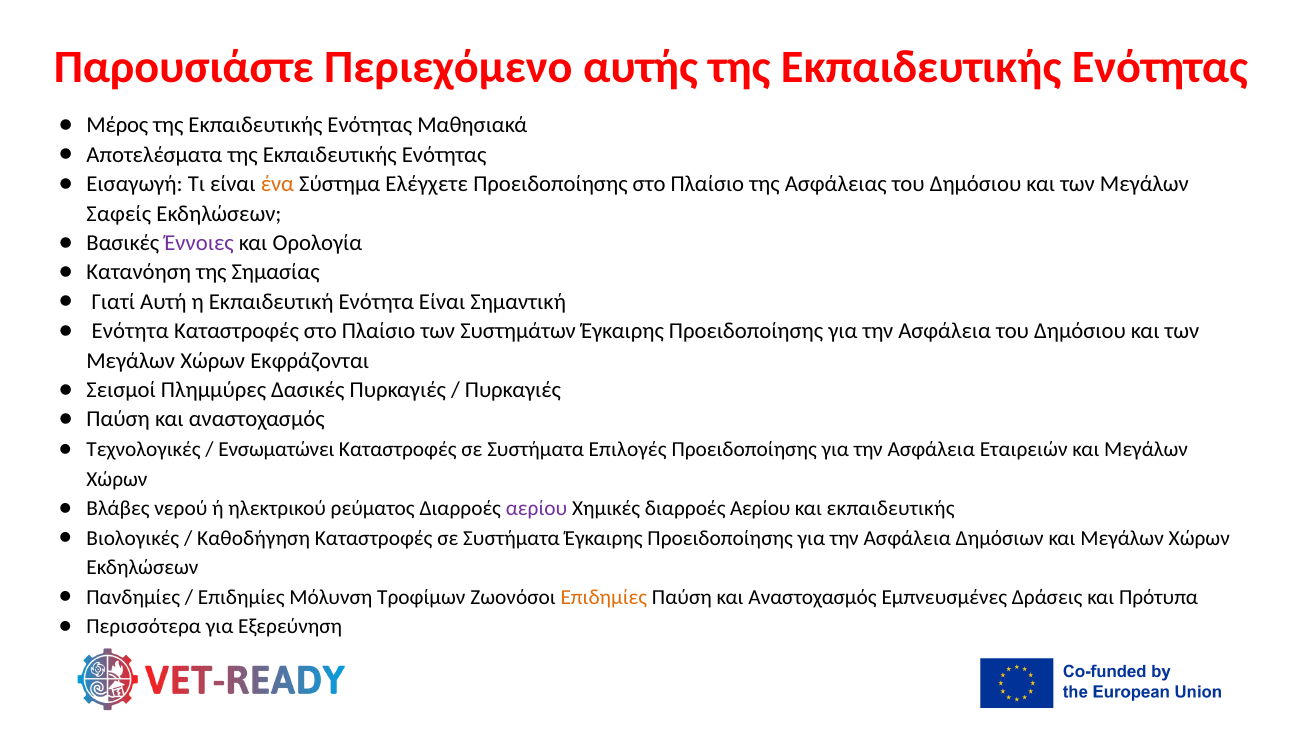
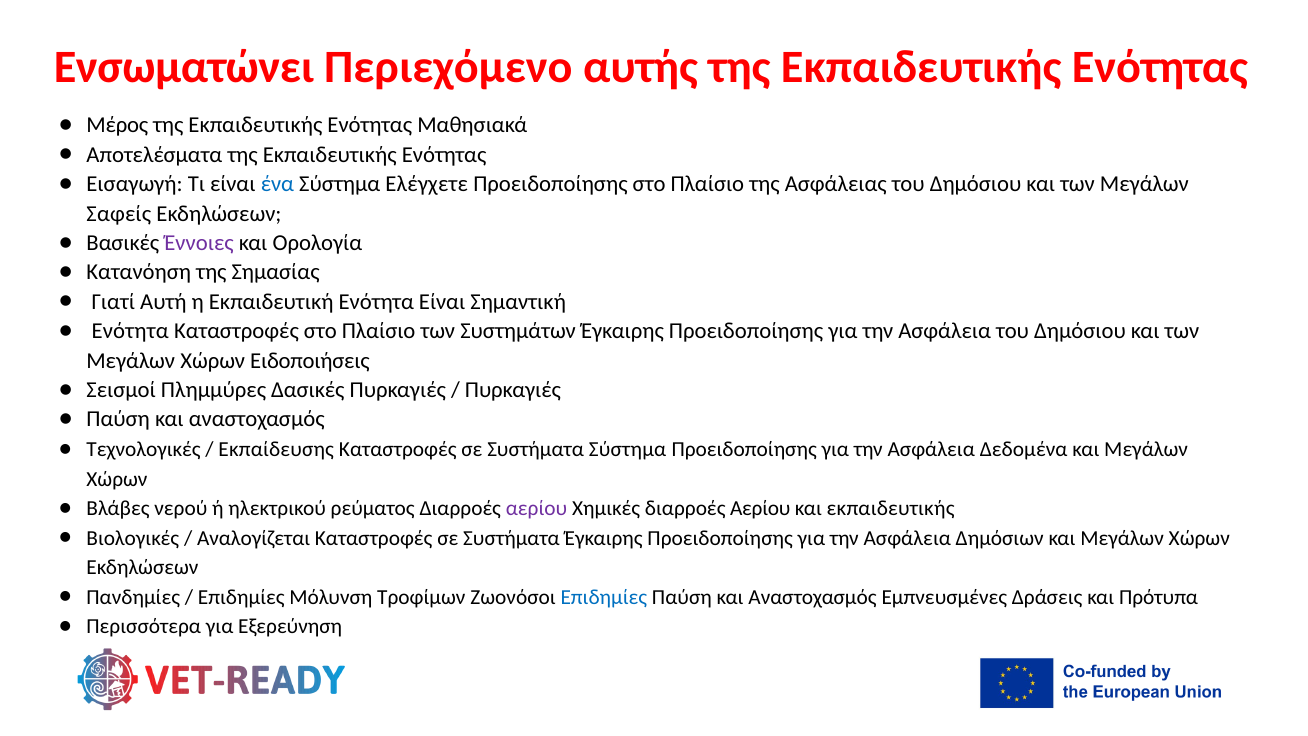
Παρουσιάστε: Παρουσιάστε -> Ενσωματώνει
ένα colour: orange -> blue
Εκφράζονται: Εκφράζονται -> Ειδοποιήσεις
Ενσωματώνει: Ενσωματώνει -> Εκπαίδευσης
Συστήματα Επιλογές: Επιλογές -> Σύστημα
Εταιρειών: Εταιρειών -> Δεδομένα
Καθοδήγηση: Καθοδήγηση -> Αναλογίζεται
Επιδημίες at (604, 597) colour: orange -> blue
